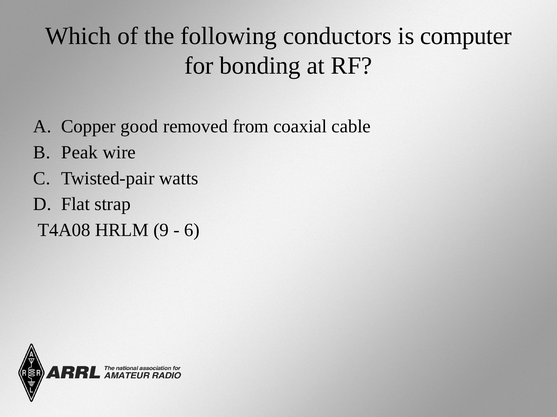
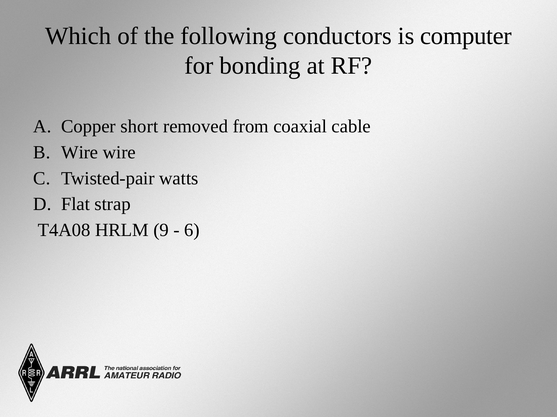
good: good -> short
Peak at (80, 153): Peak -> Wire
